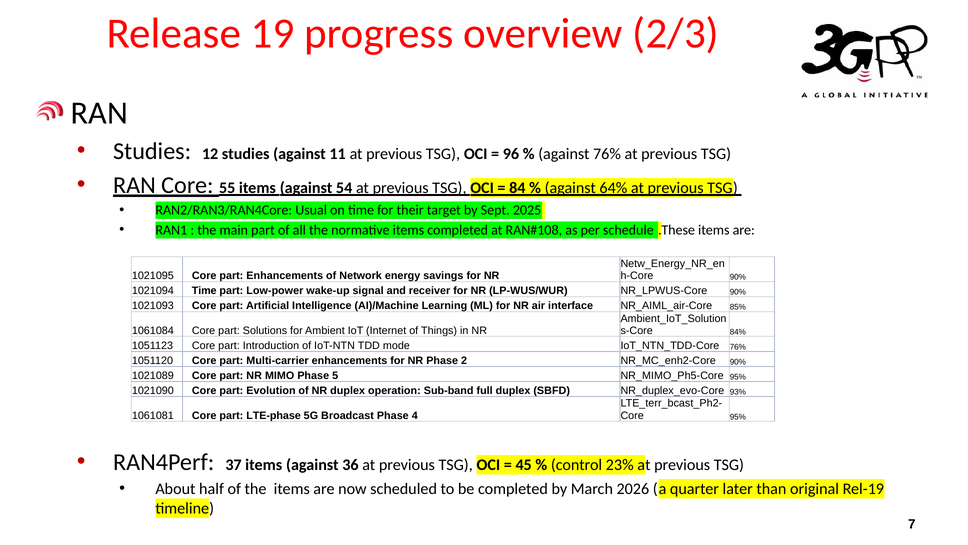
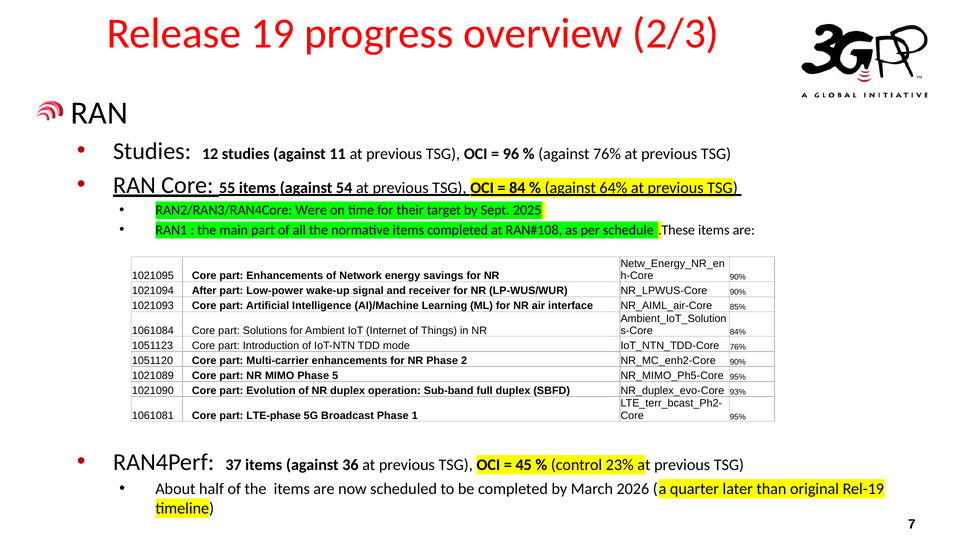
Usual: Usual -> Were
1021094 Time: Time -> After
4: 4 -> 1
